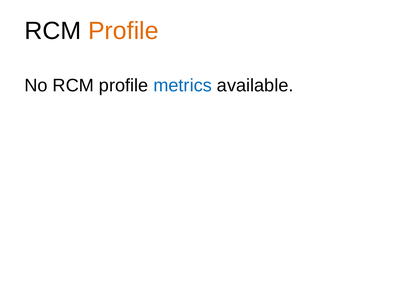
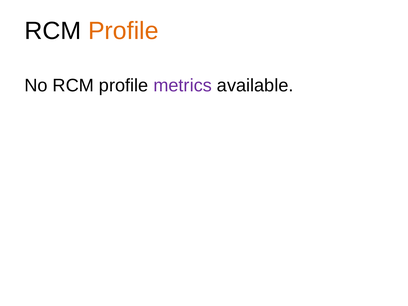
metrics colour: blue -> purple
